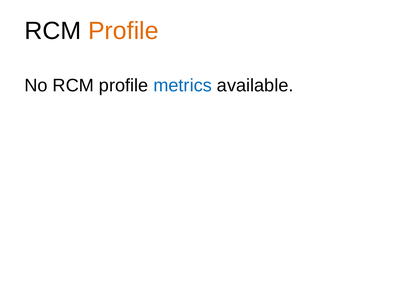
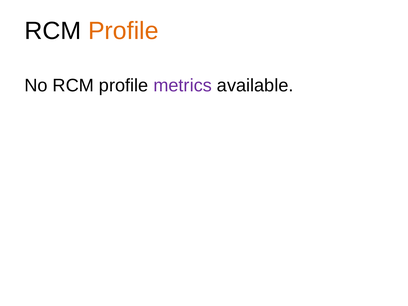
metrics colour: blue -> purple
